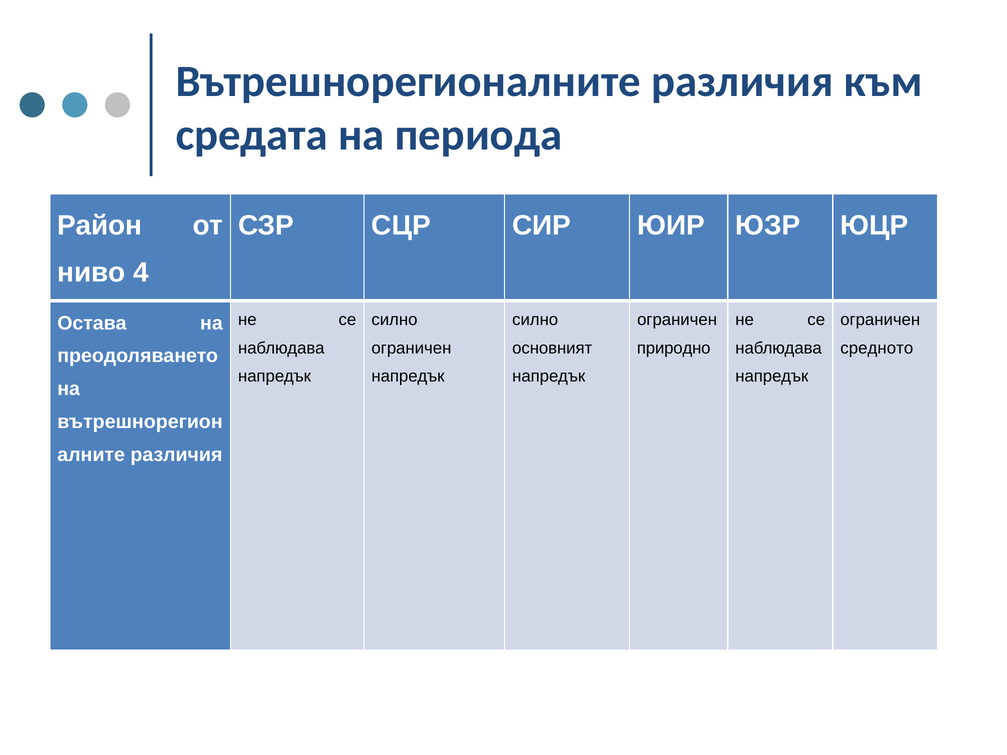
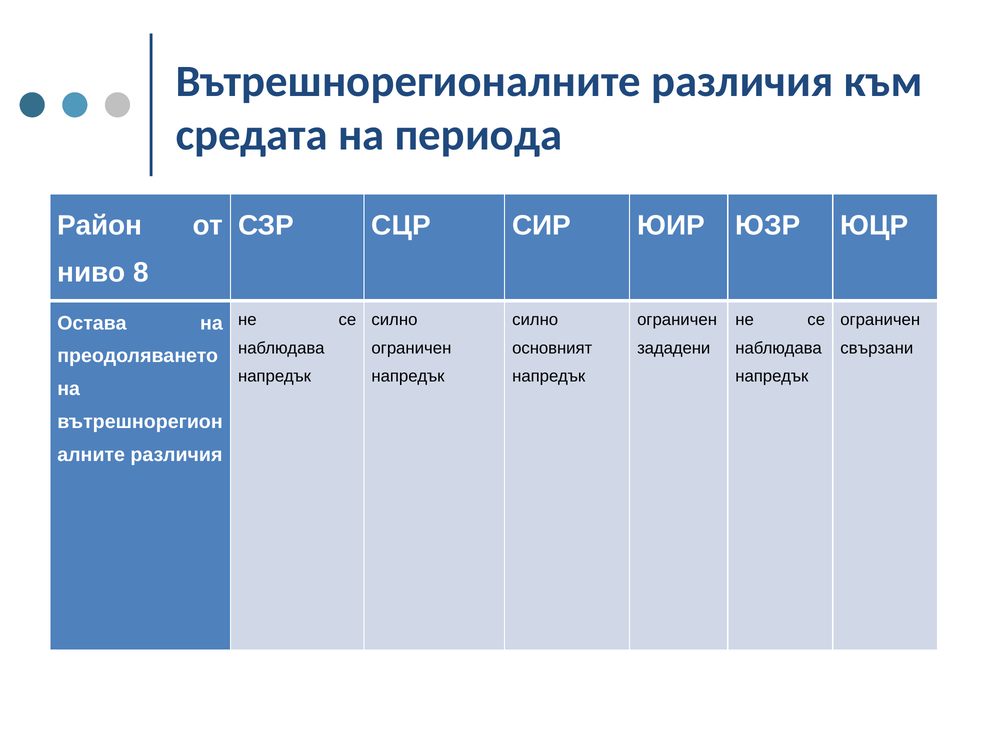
4: 4 -> 8
природно: природно -> зададени
средното: средното -> свързани
